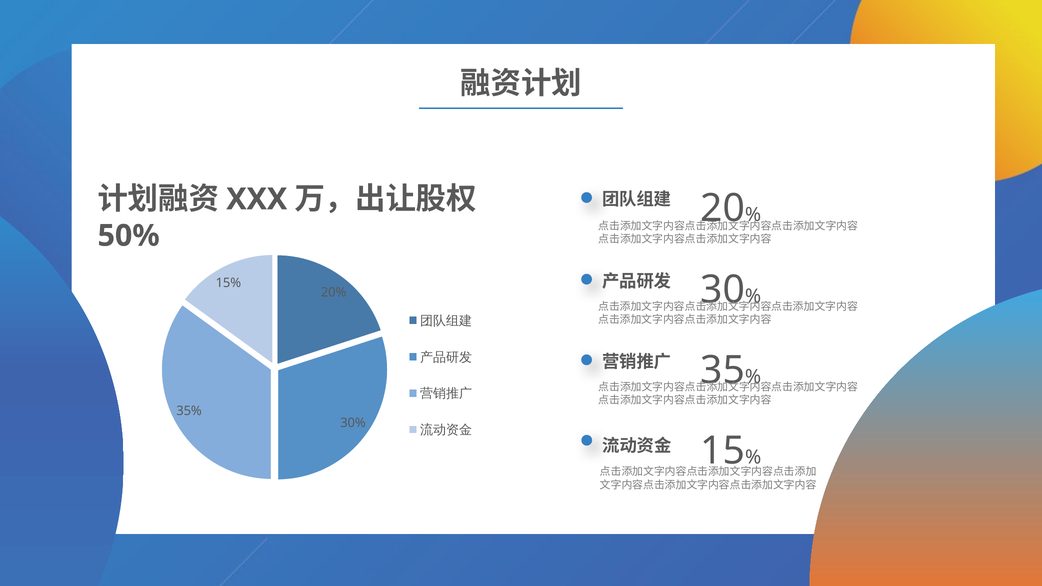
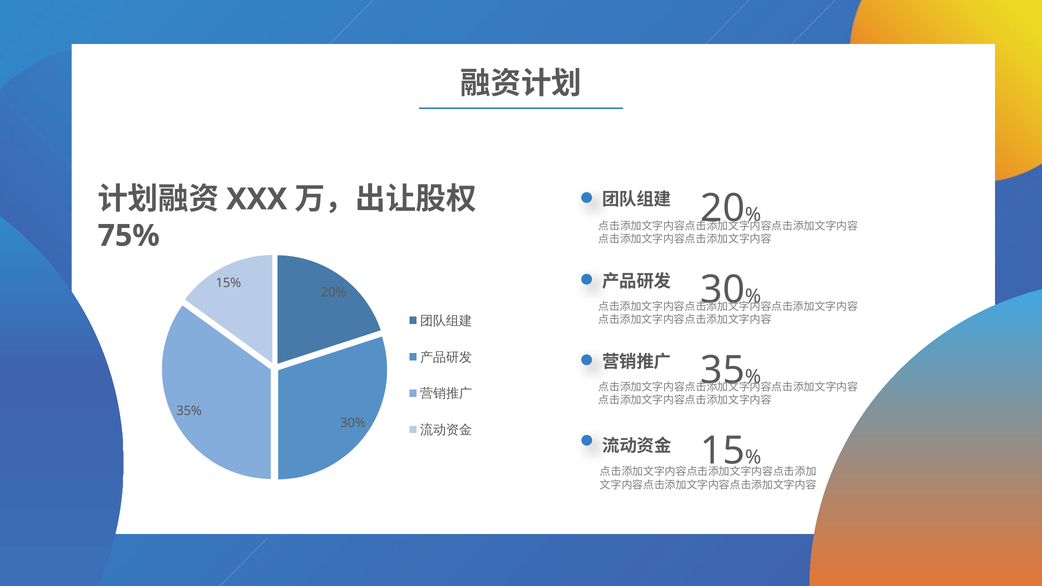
50%: 50% -> 75%
